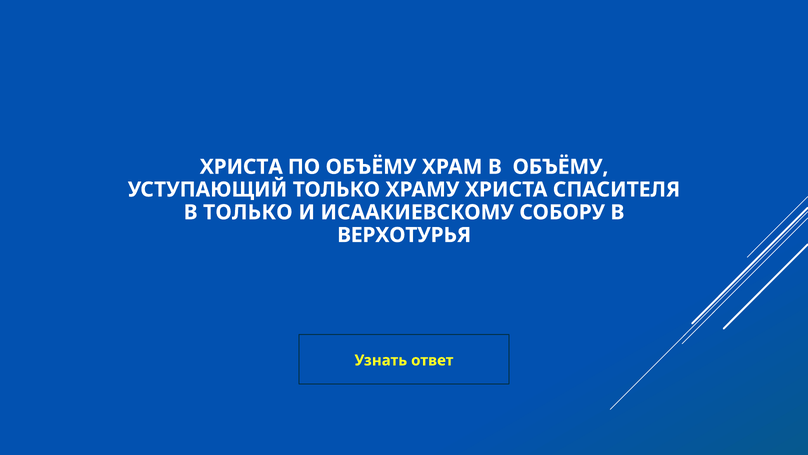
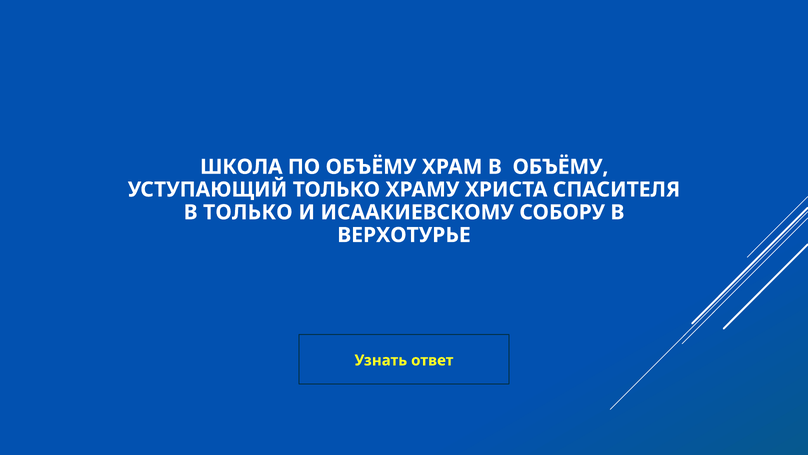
ХРИСТА at (241, 167): ХРИСТА -> ШКОЛА
ВЕРХОТУРЬЯ: ВЕРХОТУРЬЯ -> ВЕРХОТУРЬЕ
